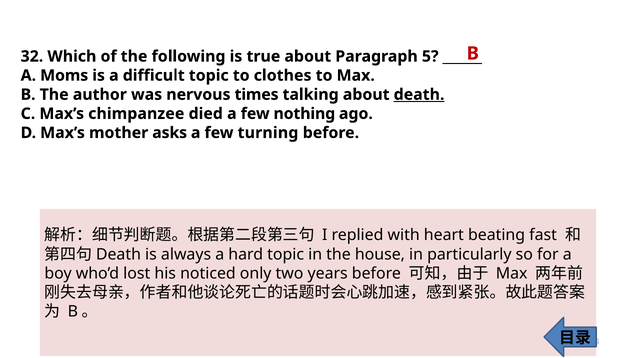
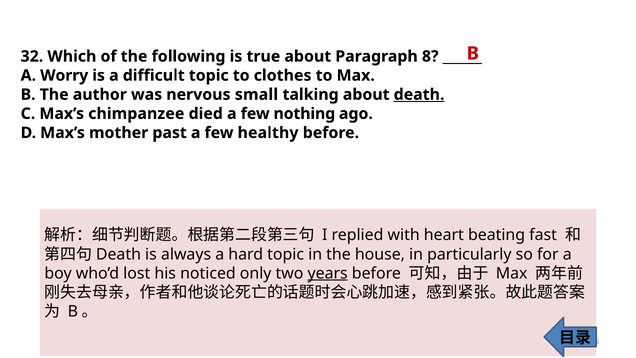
5: 5 -> 8
Moms: Moms -> Worry
times: times -> small
asks: asks -> past
turning: turning -> healthy
years underline: none -> present
